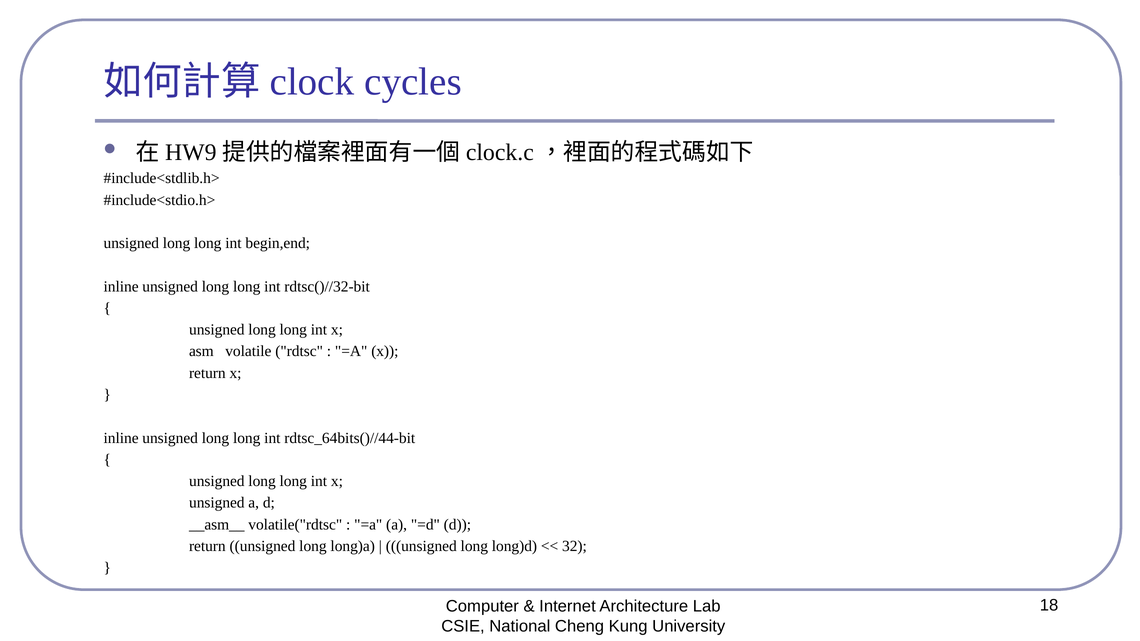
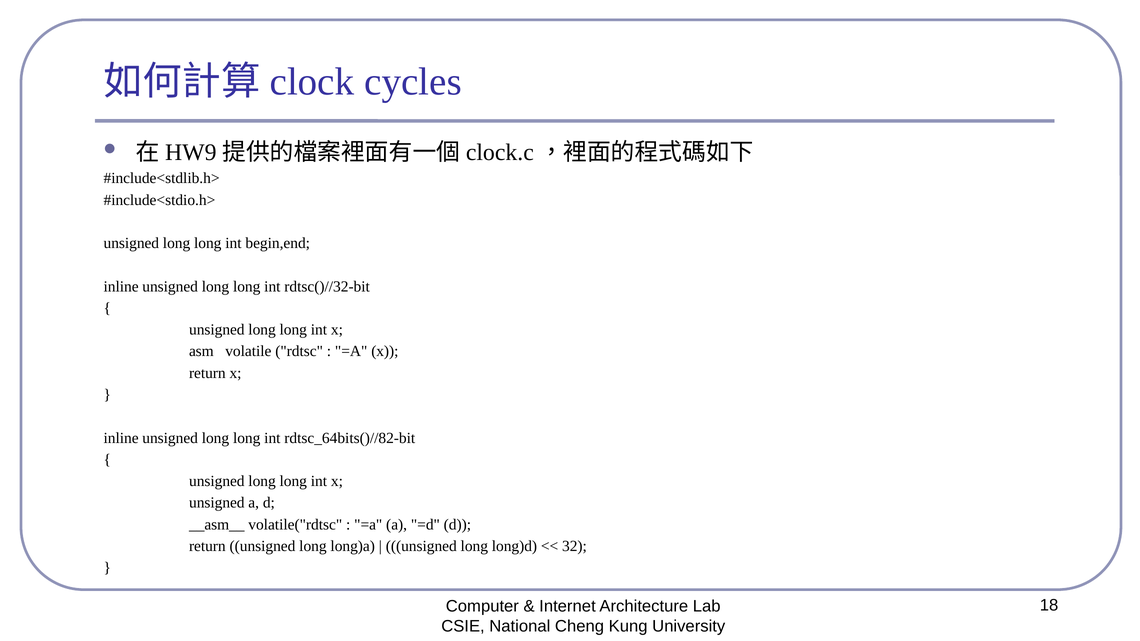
rdtsc_64bits()//44-bit: rdtsc_64bits()//44-bit -> rdtsc_64bits()//82-bit
